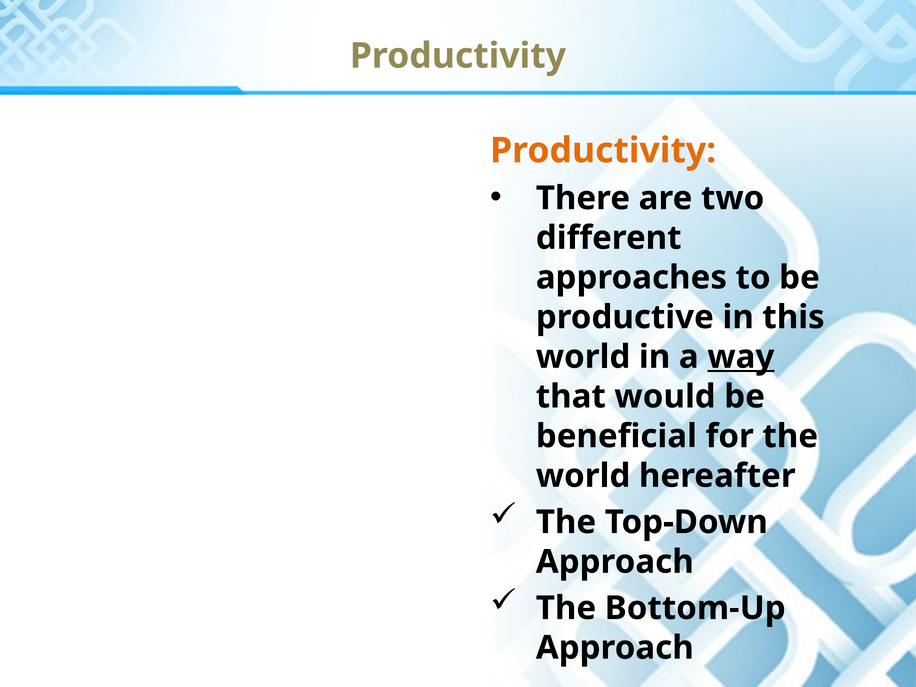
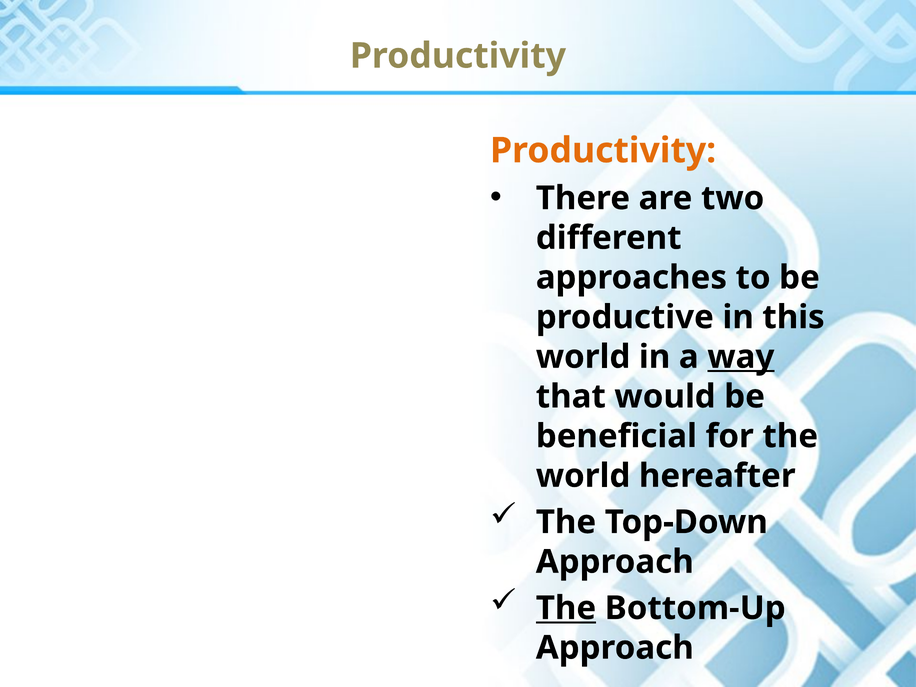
The at (566, 608) underline: none -> present
